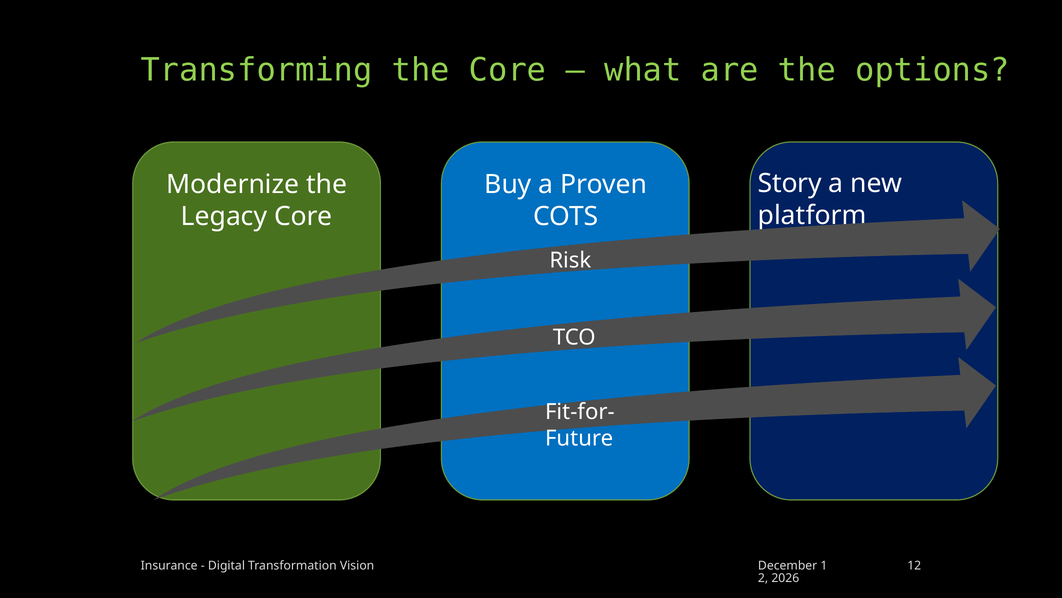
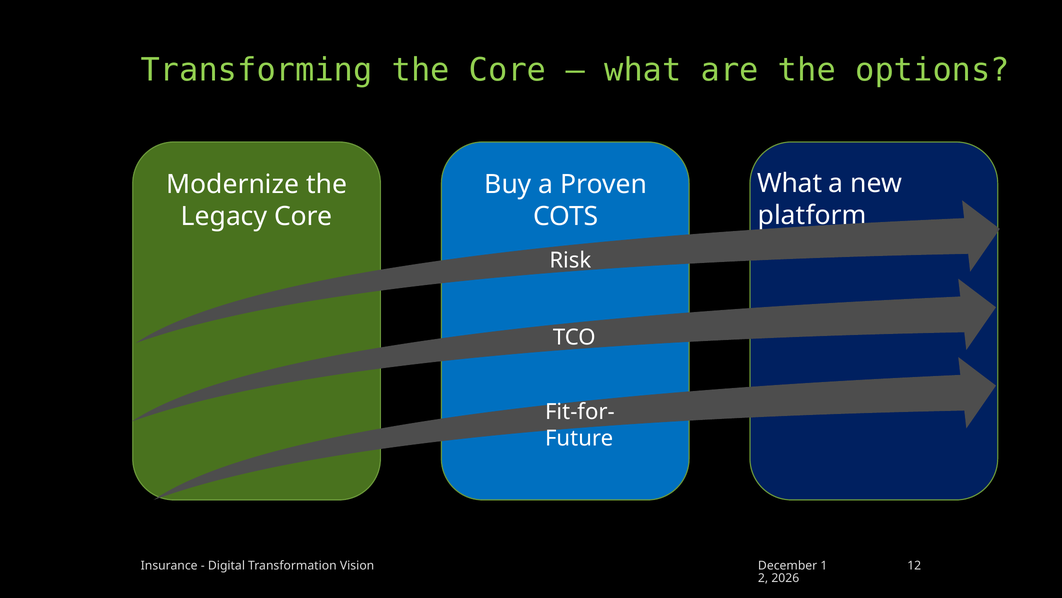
Story at (790, 183): Story -> What
